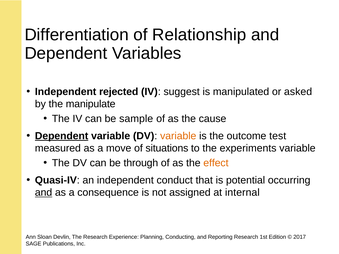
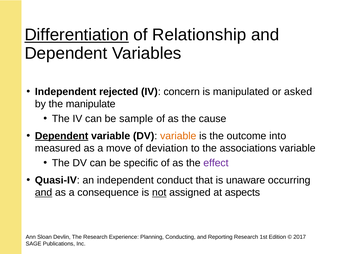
Differentiation underline: none -> present
suggest: suggest -> concern
test: test -> into
situations: situations -> deviation
experiments: experiments -> associations
through: through -> specific
effect colour: orange -> purple
potential: potential -> unaware
not underline: none -> present
internal: internal -> aspects
